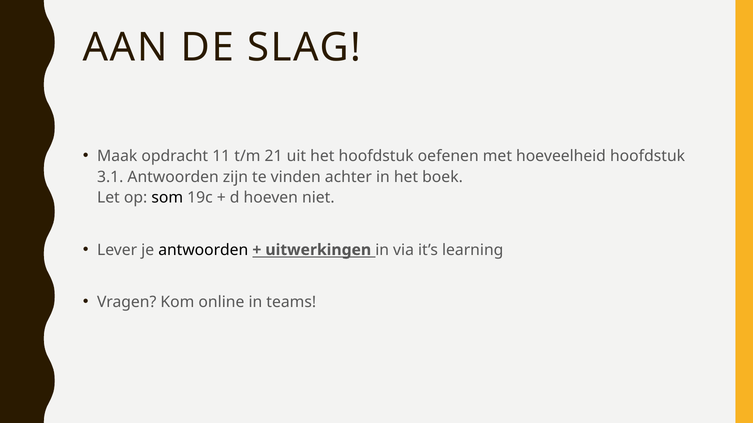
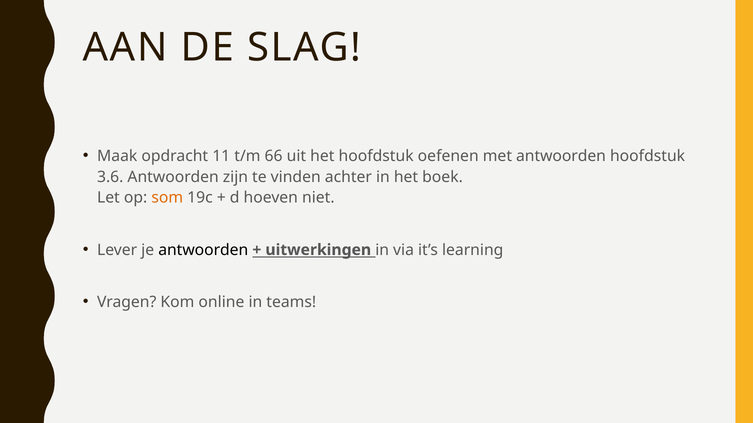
21: 21 -> 66
met hoeveelheid: hoeveelheid -> antwoorden
3.1: 3.1 -> 3.6
som colour: black -> orange
